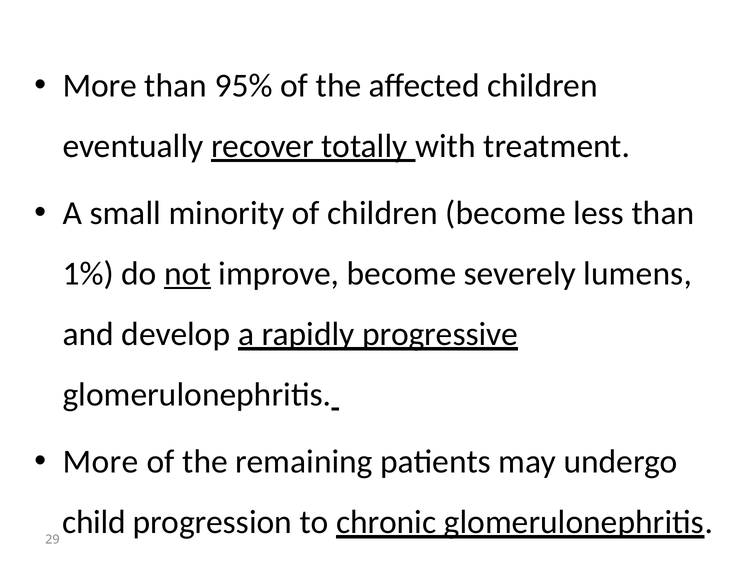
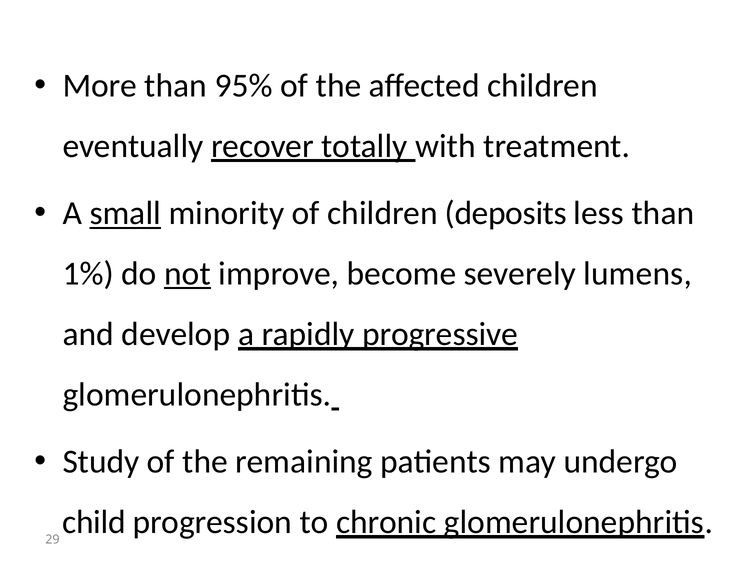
small underline: none -> present
children become: become -> deposits
More at (101, 462): More -> Study
